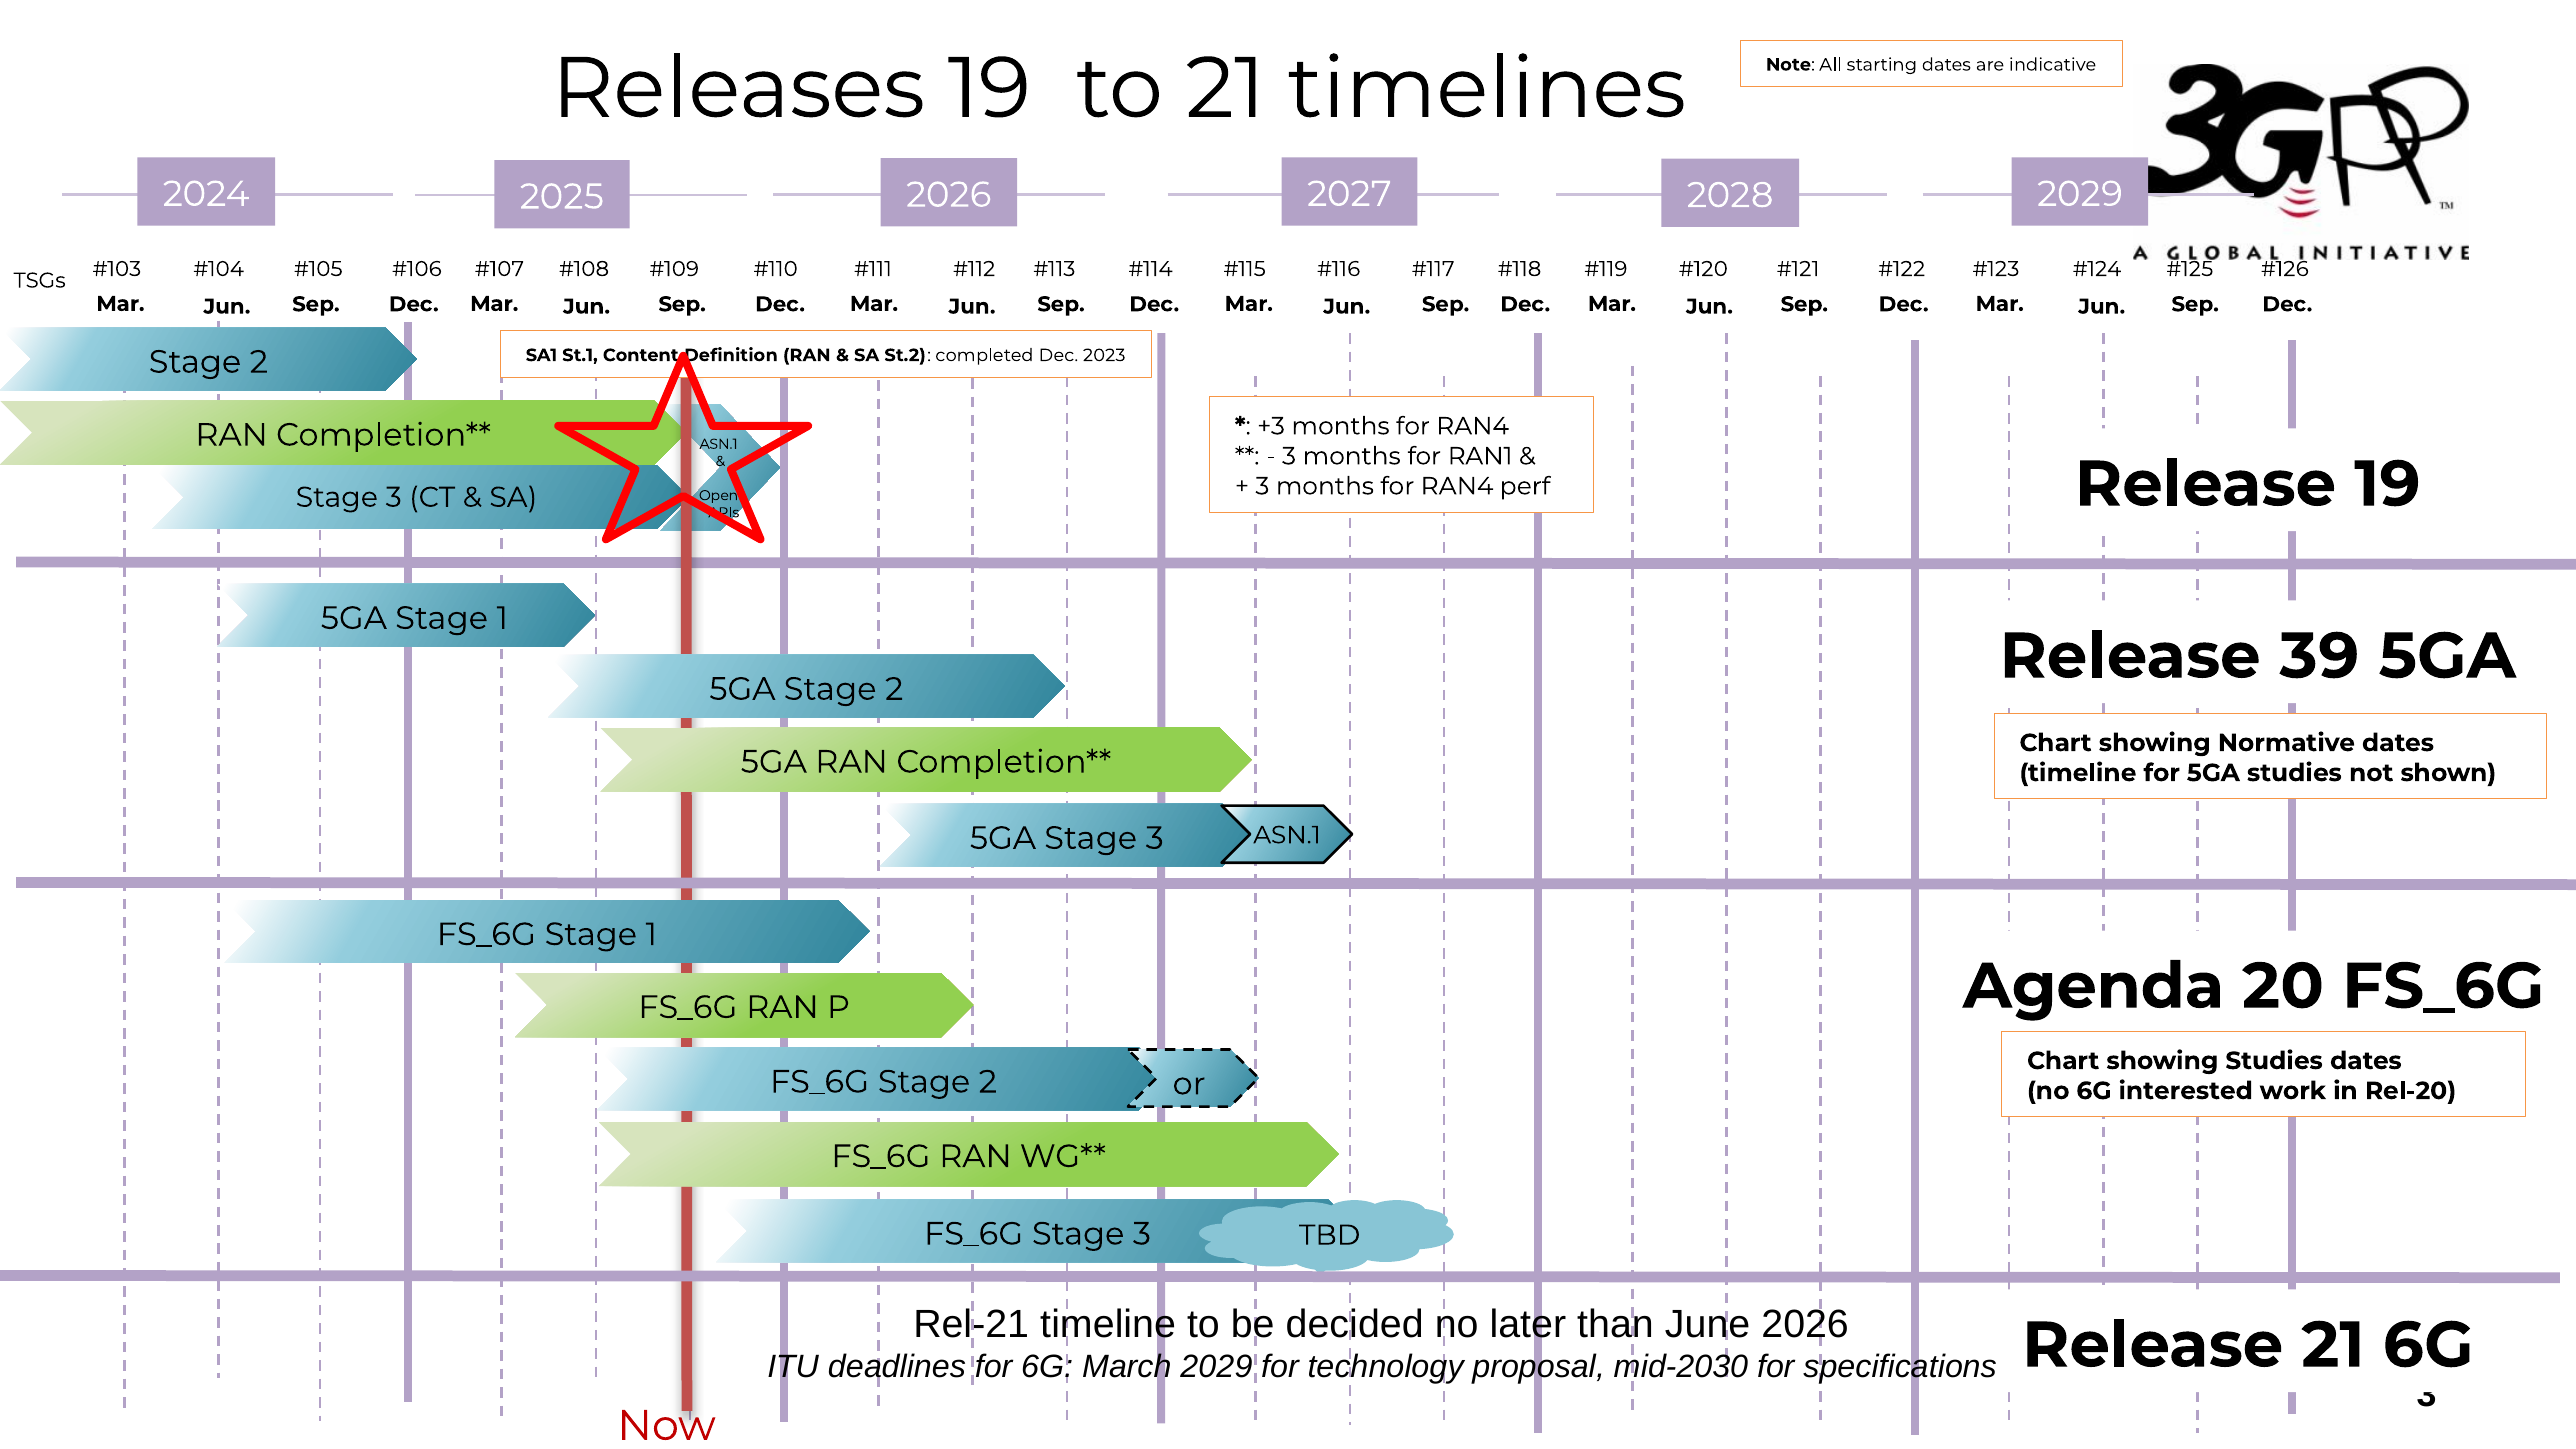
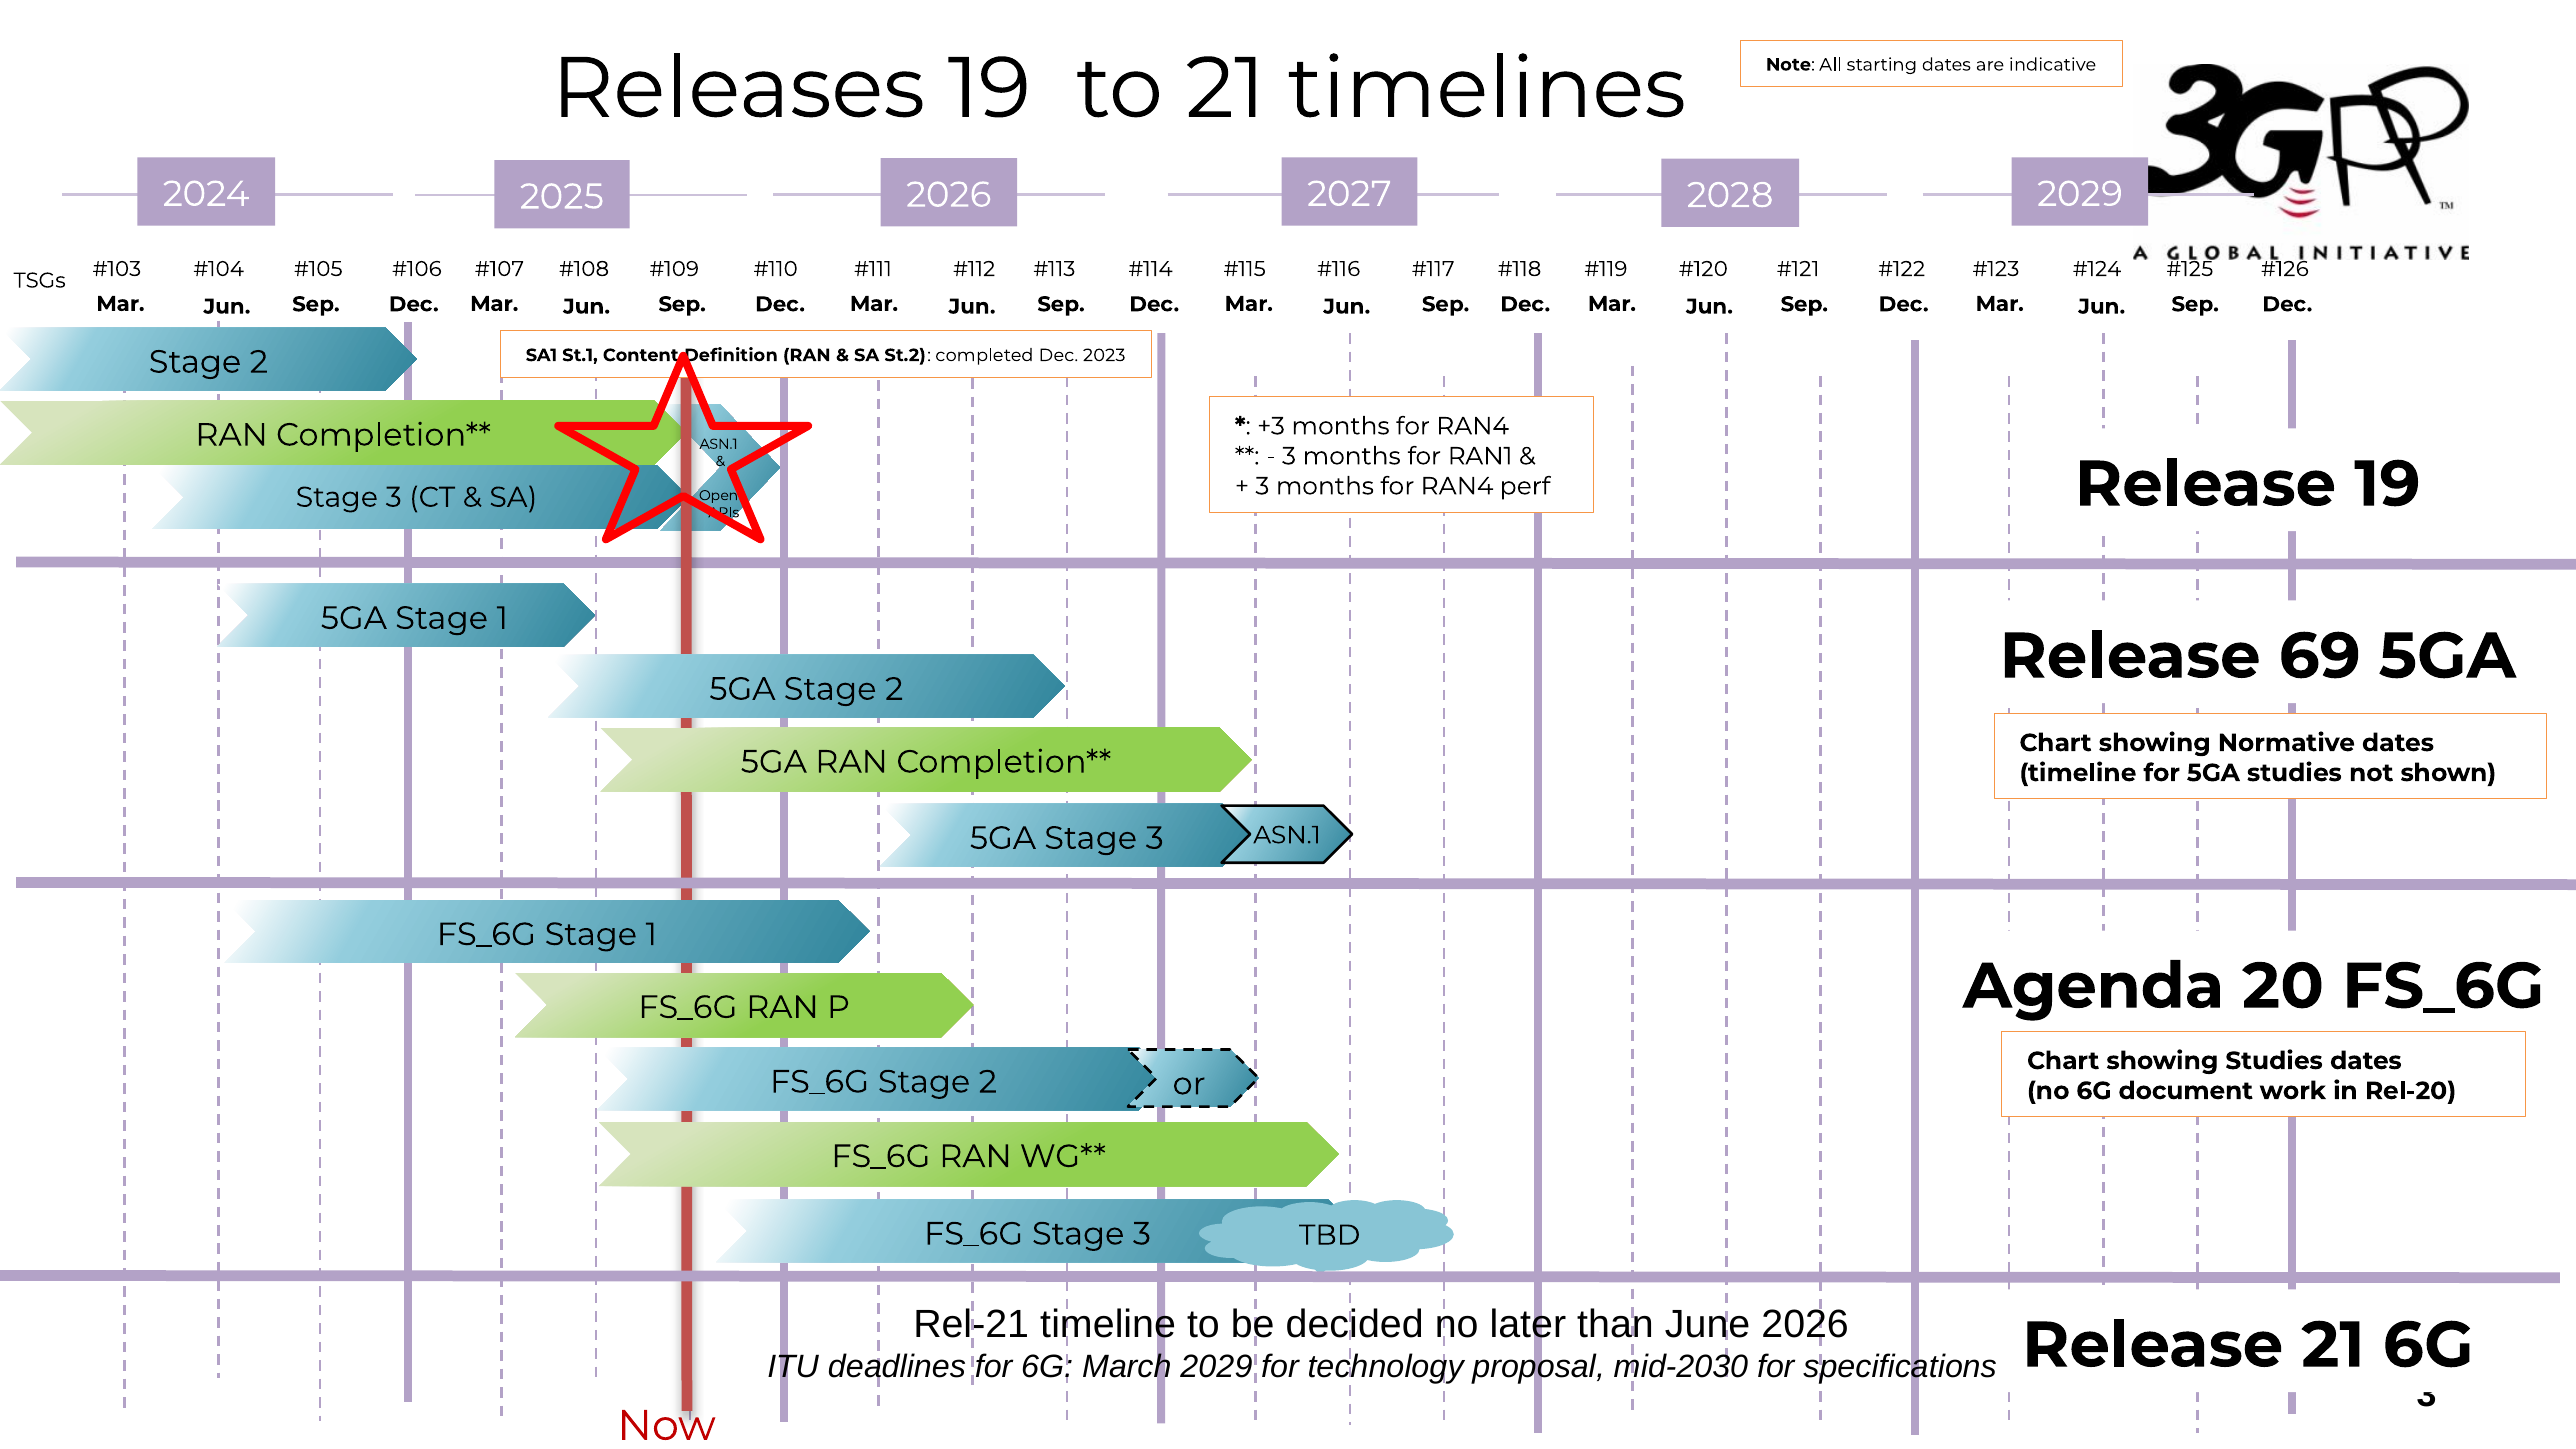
39: 39 -> 69
interested: interested -> document
